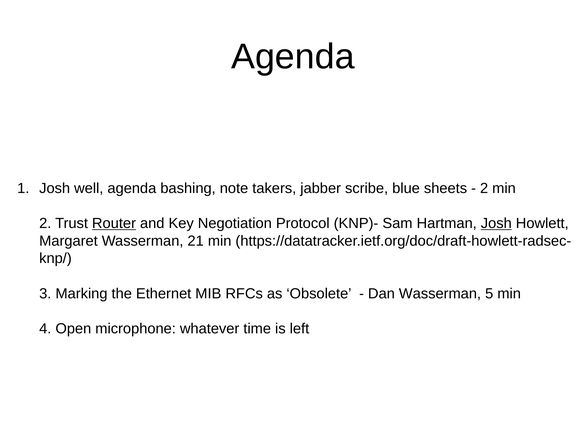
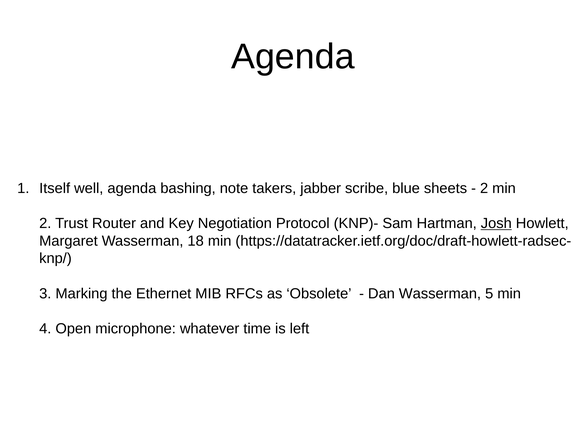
Josh at (55, 188): Josh -> Itself
Router underline: present -> none
21: 21 -> 18
